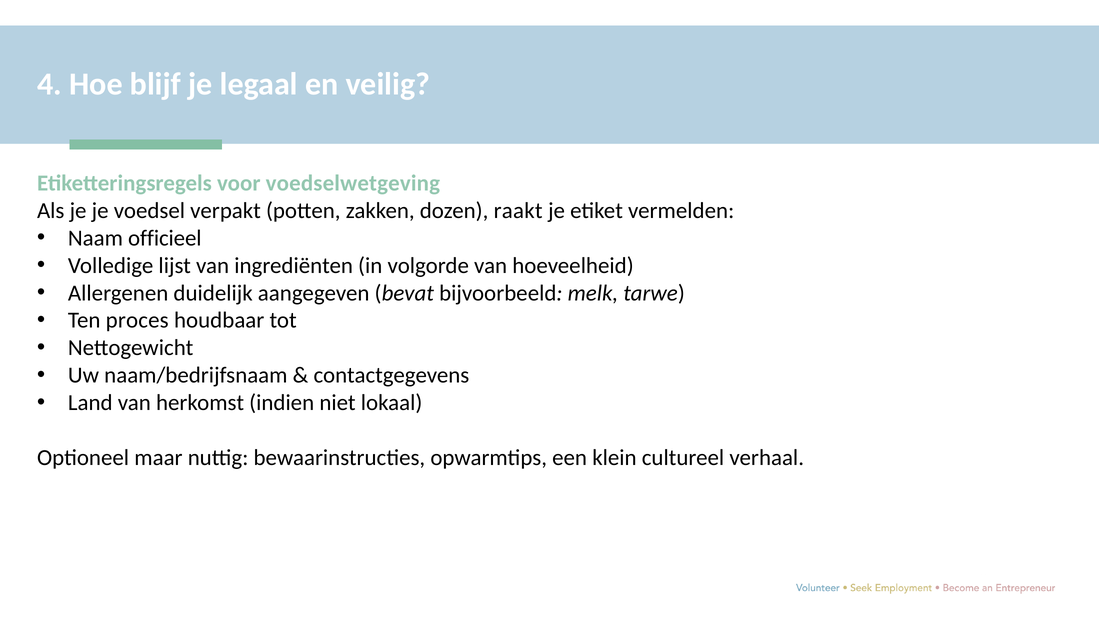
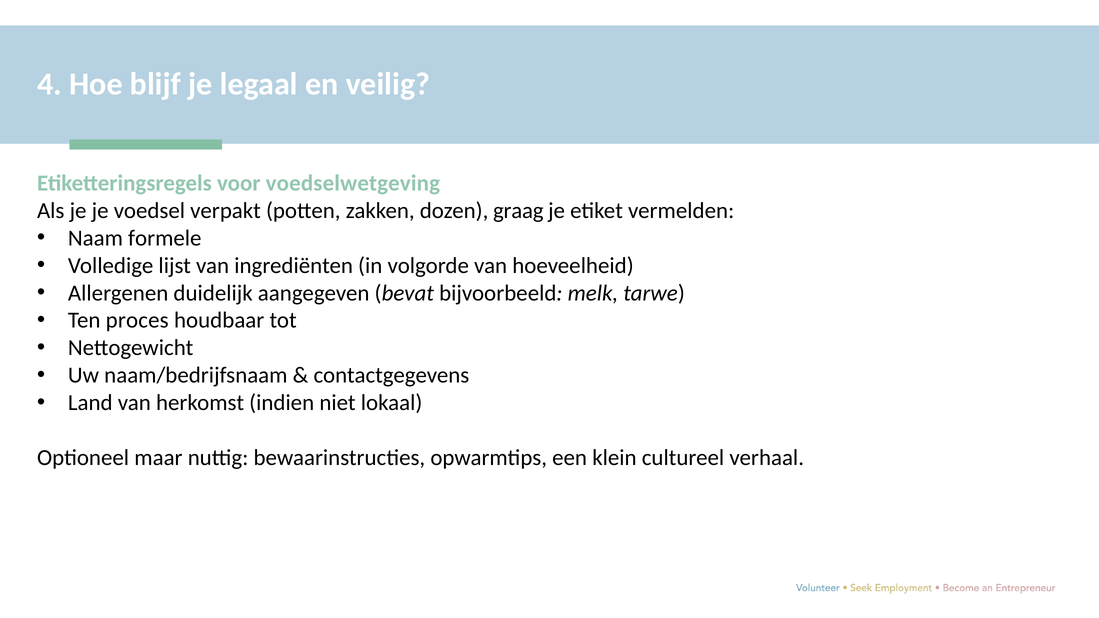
raakt: raakt -> graag
officieel: officieel -> formele
